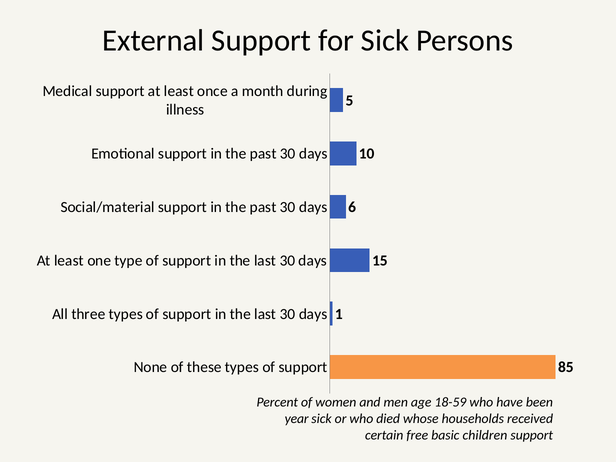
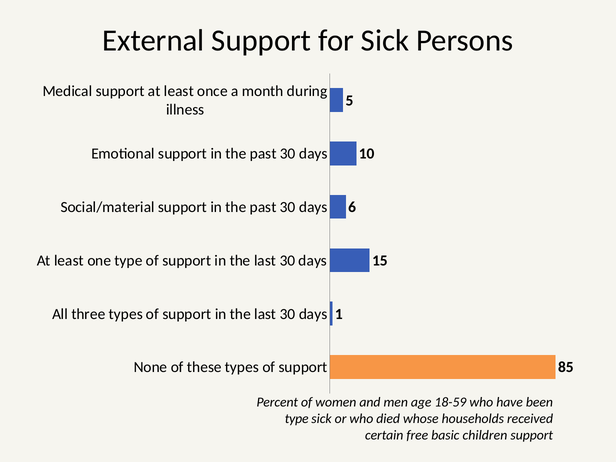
year at (297, 419): year -> type
